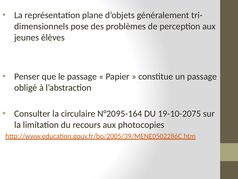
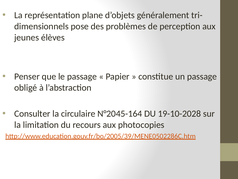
N°2095-164: N°2095-164 -> N°2045-164
19-10-2075: 19-10-2075 -> 19-10-2028
